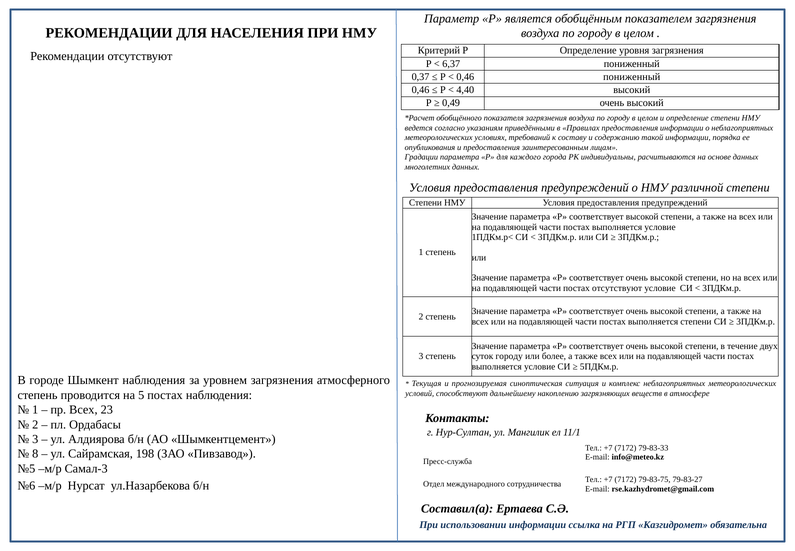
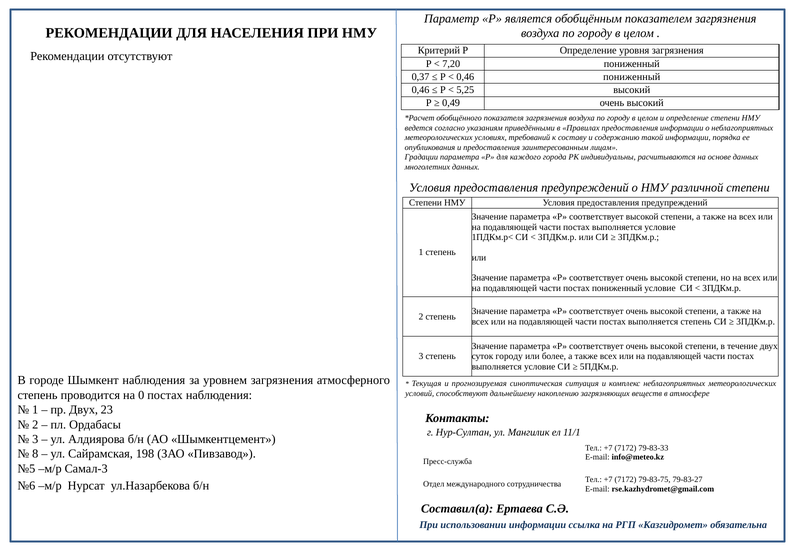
6,37: 6,37 -> 7,20
4,40: 4,40 -> 5,25
постах отсутствуют: отсутствуют -> пониженный
выполняется степени: степени -> степень
5: 5 -> 0
пр Всех: Всех -> Двух
